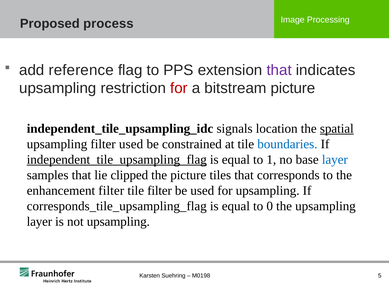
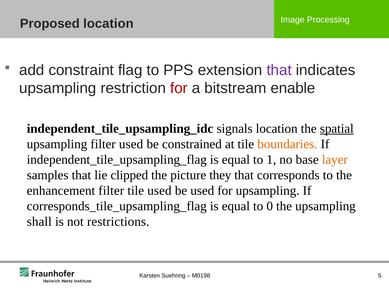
Proposed process: process -> location
reference: reference -> constraint
bitstream picture: picture -> enable
boundaries colour: blue -> orange
independent_tile_upsampling_flag underline: present -> none
layer at (335, 160) colour: blue -> orange
tiles: tiles -> they
tile filter: filter -> used
layer at (39, 222): layer -> shall
not upsampling: upsampling -> restrictions
